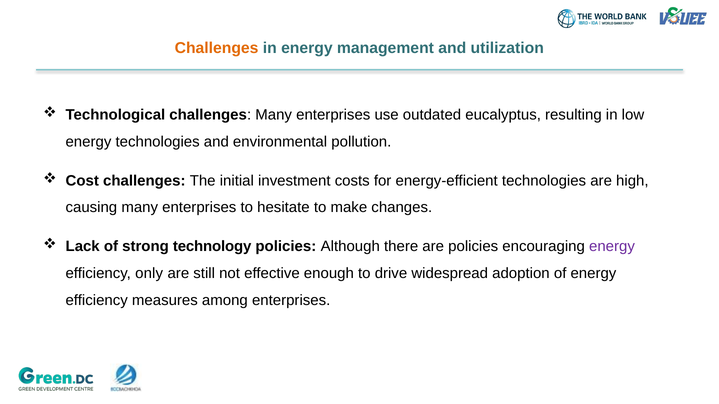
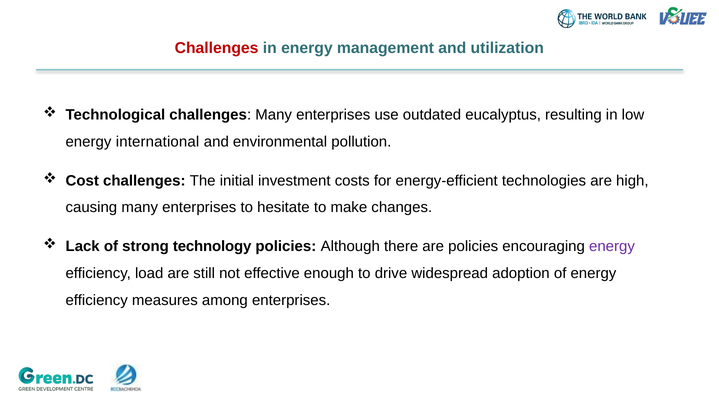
Challenges at (217, 48) colour: orange -> red
energy technologies: technologies -> international
only: only -> load
